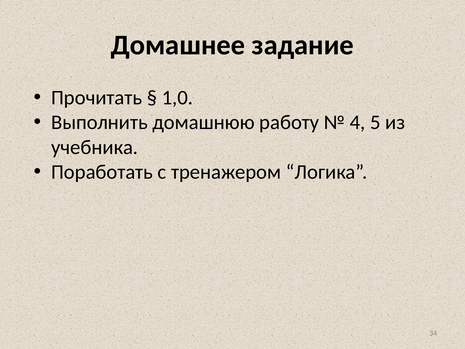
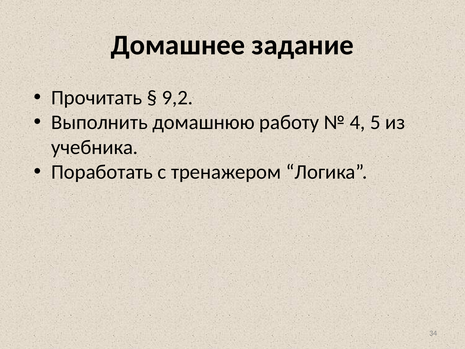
1,0: 1,0 -> 9,2
